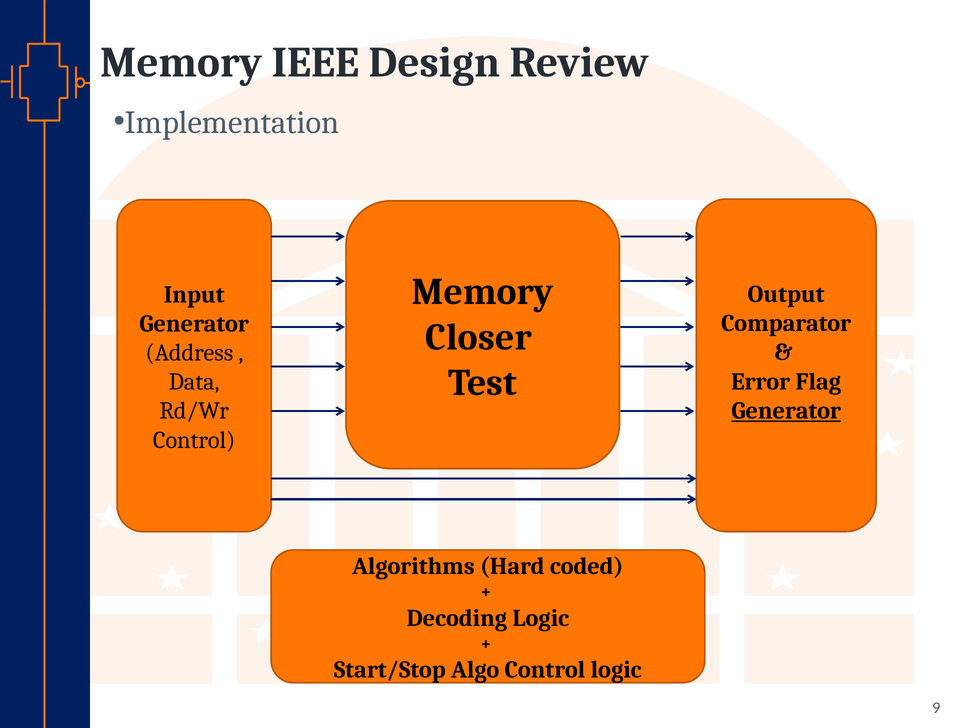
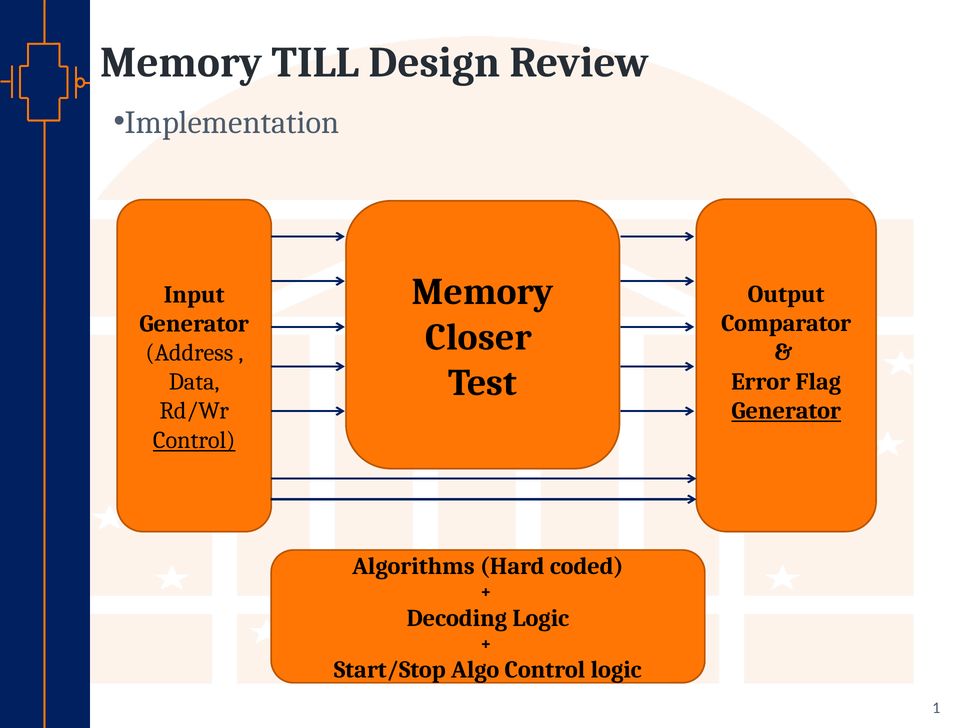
IEEE: IEEE -> TILL
Control at (194, 440) underline: none -> present
9: 9 -> 1
